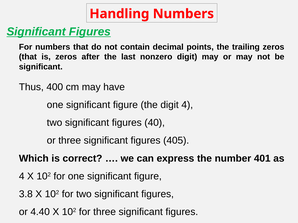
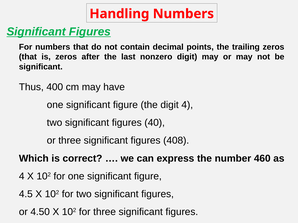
405: 405 -> 408
401: 401 -> 460
3.8: 3.8 -> 4.5
4.40: 4.40 -> 4.50
